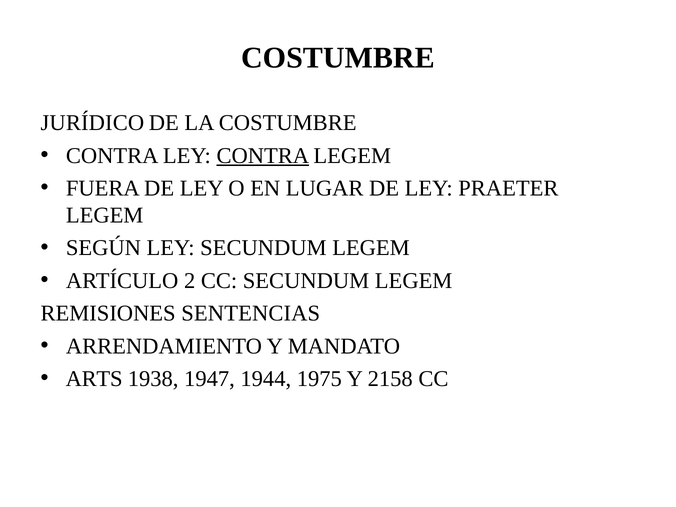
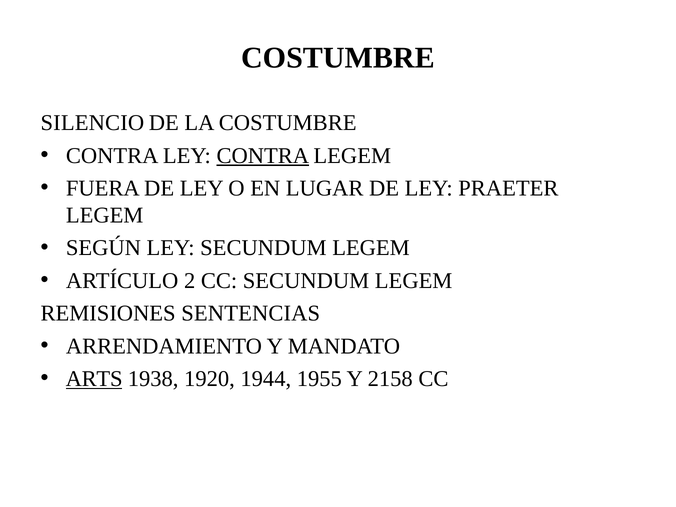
JURÍDICO: JURÍDICO -> SILENCIO
ARTS underline: none -> present
1947: 1947 -> 1920
1975: 1975 -> 1955
